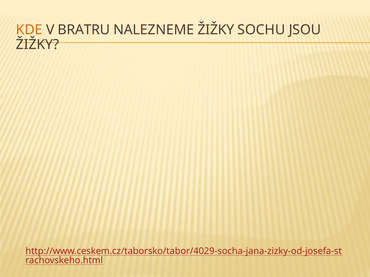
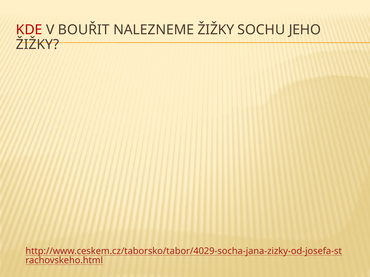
KDE colour: orange -> red
BRATRU: BRATRU -> BOUŘIT
JSOU: JSOU -> JEHO
